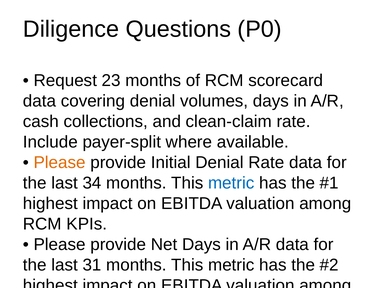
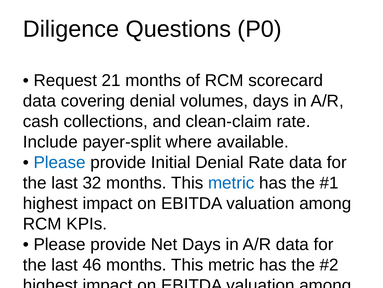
23: 23 -> 21
Please at (60, 162) colour: orange -> blue
34: 34 -> 32
31: 31 -> 46
